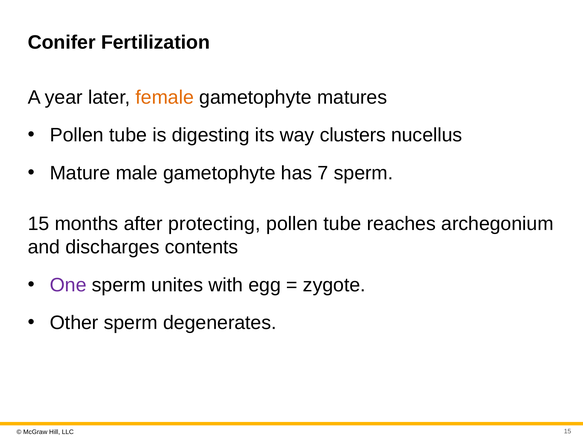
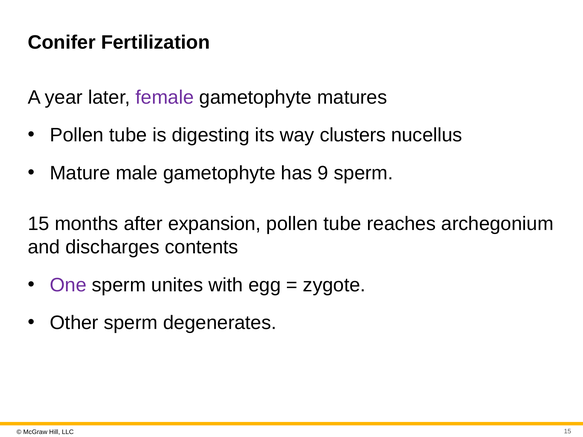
female colour: orange -> purple
7: 7 -> 9
protecting: protecting -> expansion
